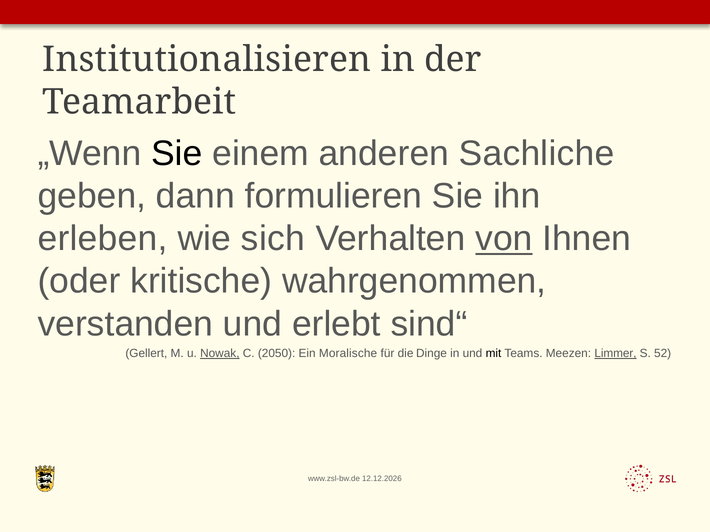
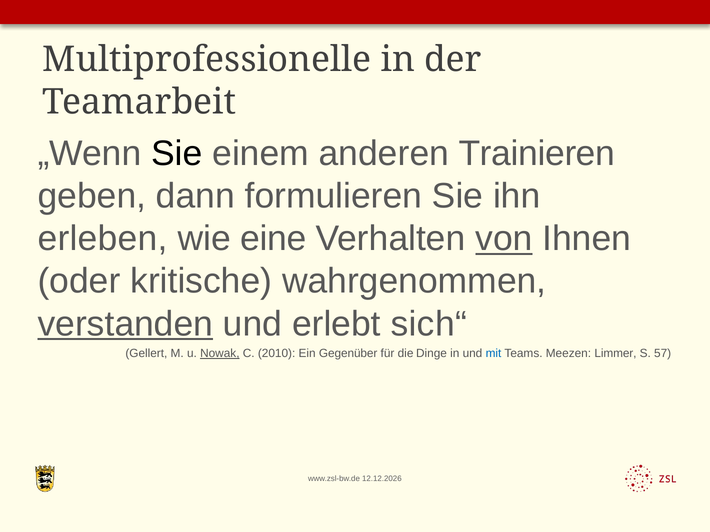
Institutionalisieren: Institutionalisieren -> Multiprofessionelle
Sachliche: Sachliche -> Trainieren
sich: sich -> eine
verstanden underline: none -> present
sind“: sind“ -> sich“
2050: 2050 -> 2010
Moralische: Moralische -> Gegenüber
mit colour: black -> blue
Limmer underline: present -> none
52: 52 -> 57
